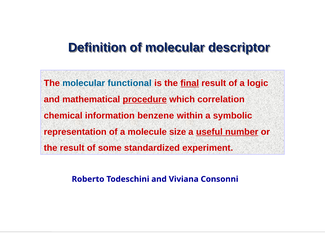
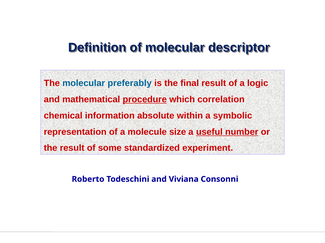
functional: functional -> preferably
final underline: present -> none
benzene: benzene -> absolute
